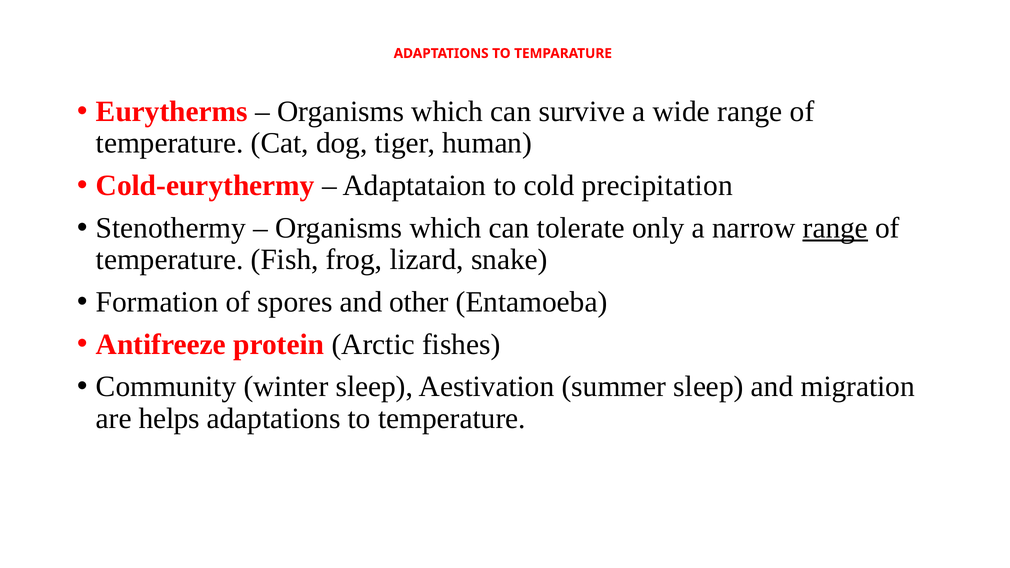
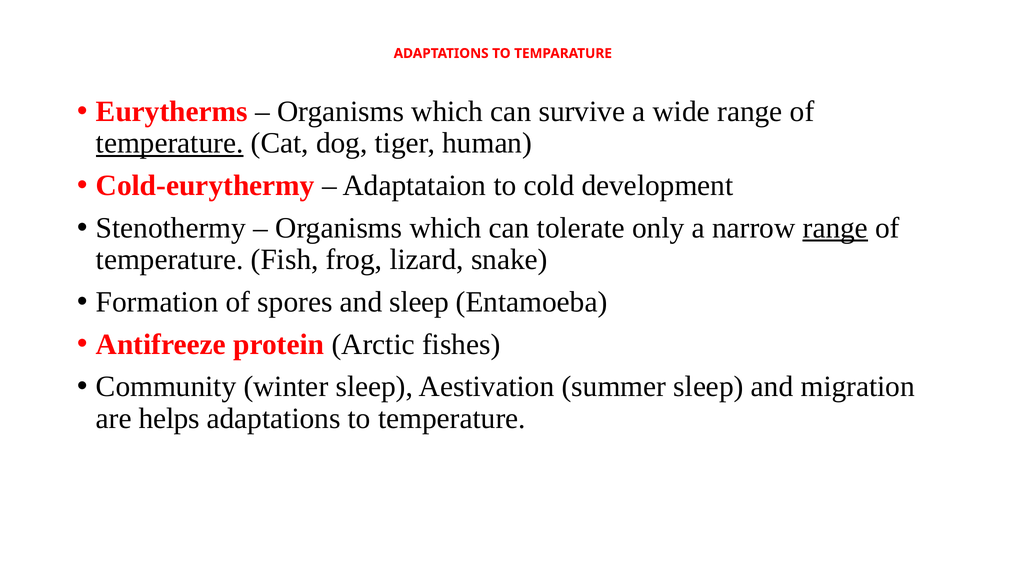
temperature at (170, 143) underline: none -> present
precipitation: precipitation -> development
and other: other -> sleep
